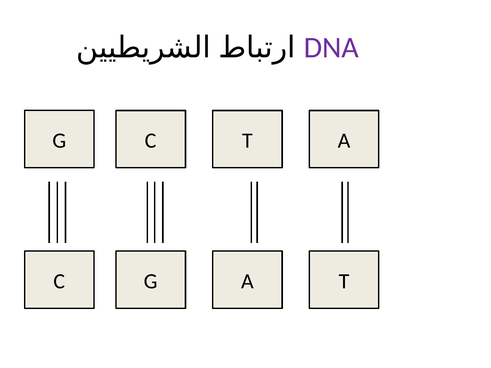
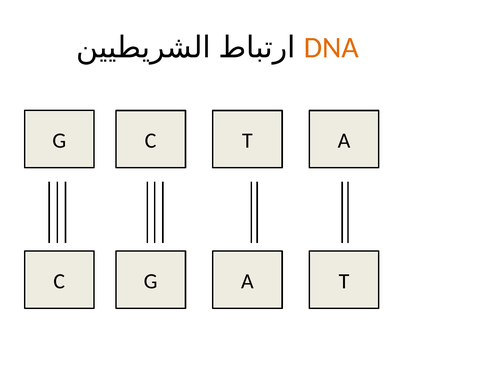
DNA colour: purple -> orange
